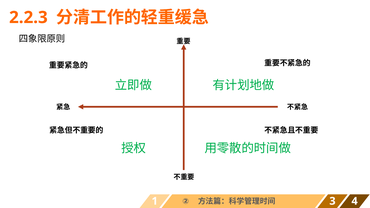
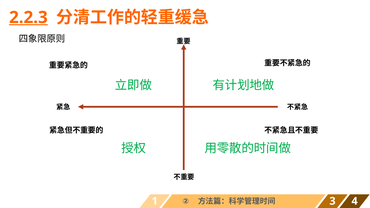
2.2.3 underline: none -> present
